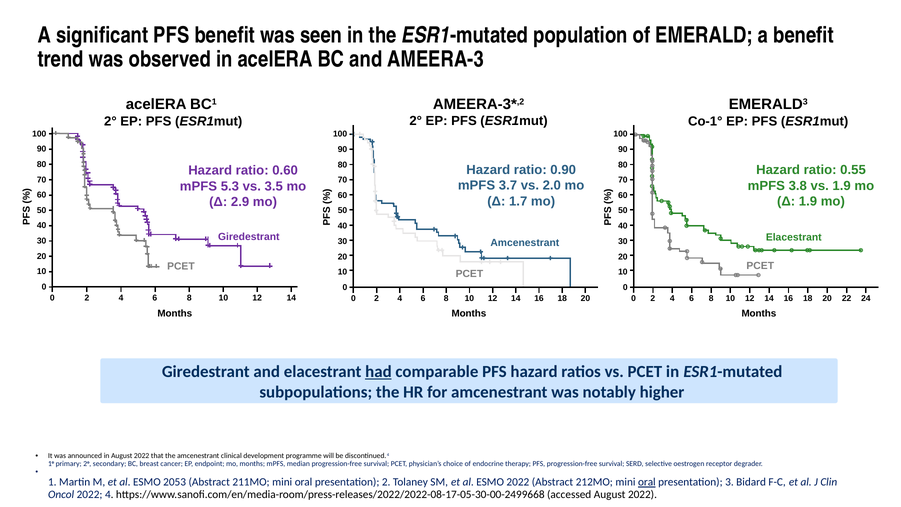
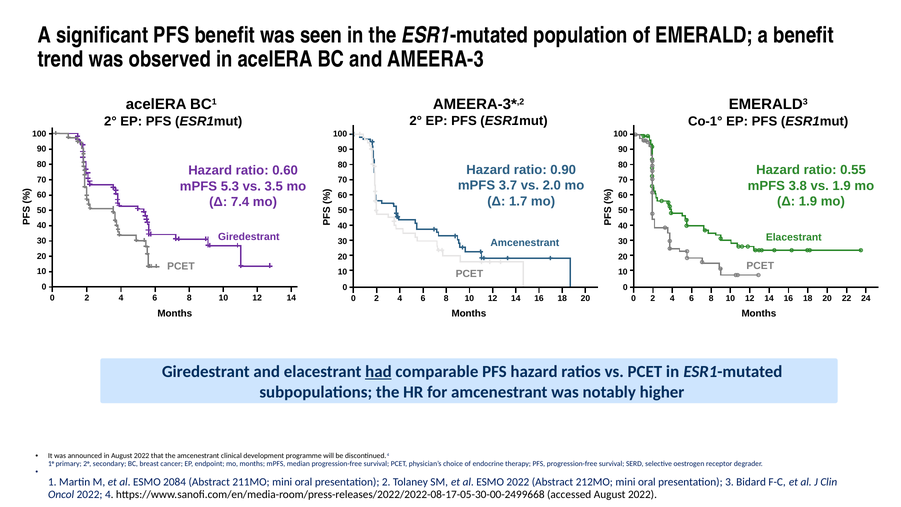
2.9: 2.9 -> 7.4
2053: 2053 -> 2084
oral at (647, 482) underline: present -> none
